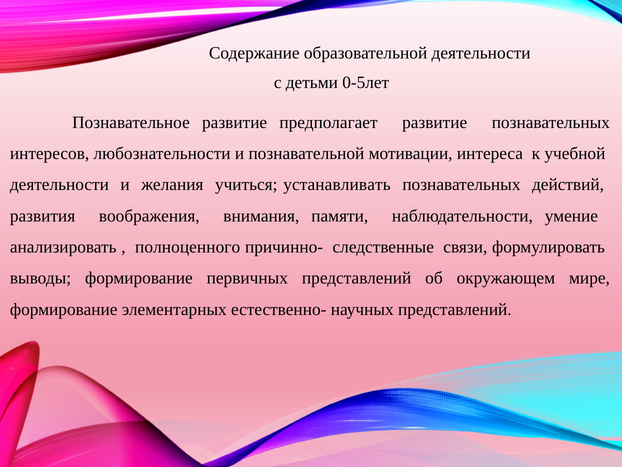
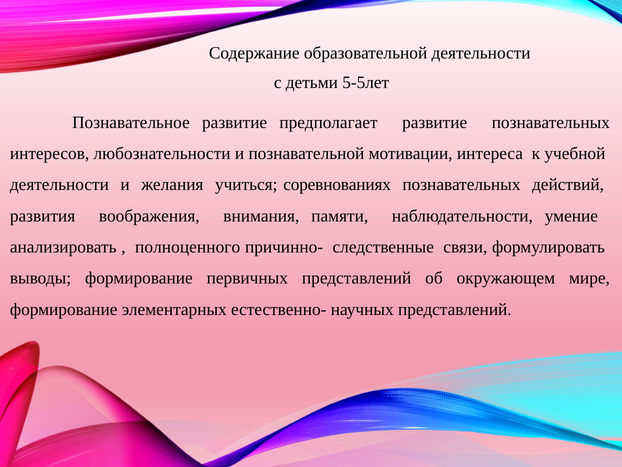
0-5лет: 0-5лет -> 5-5лет
устанавливать: устанавливать -> соревнованиях
